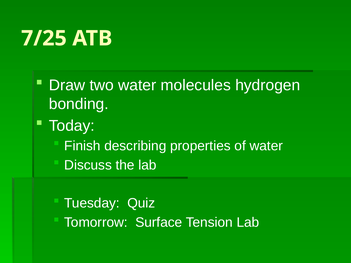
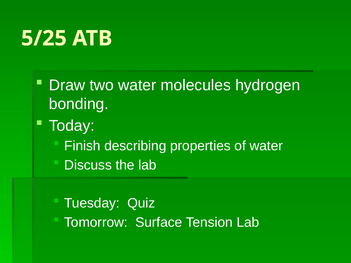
7/25: 7/25 -> 5/25
